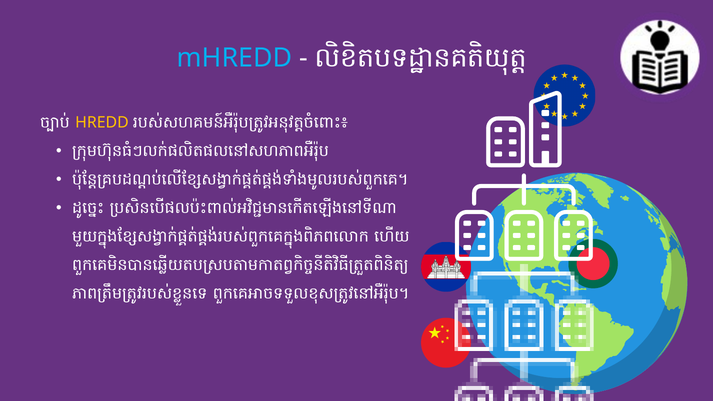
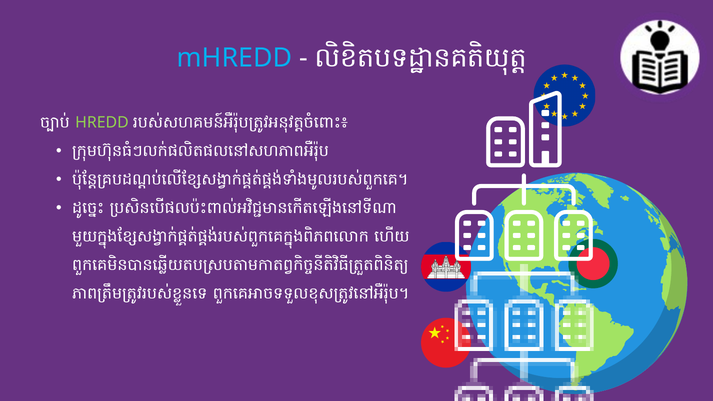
HREDD colour: yellow -> light green
